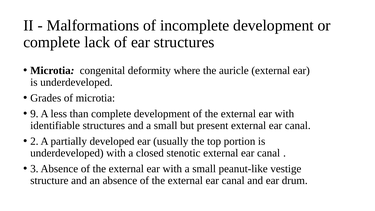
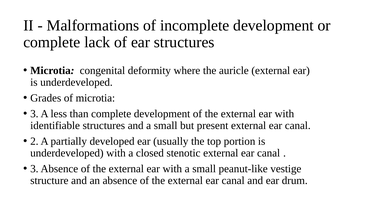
9 at (34, 114): 9 -> 3
